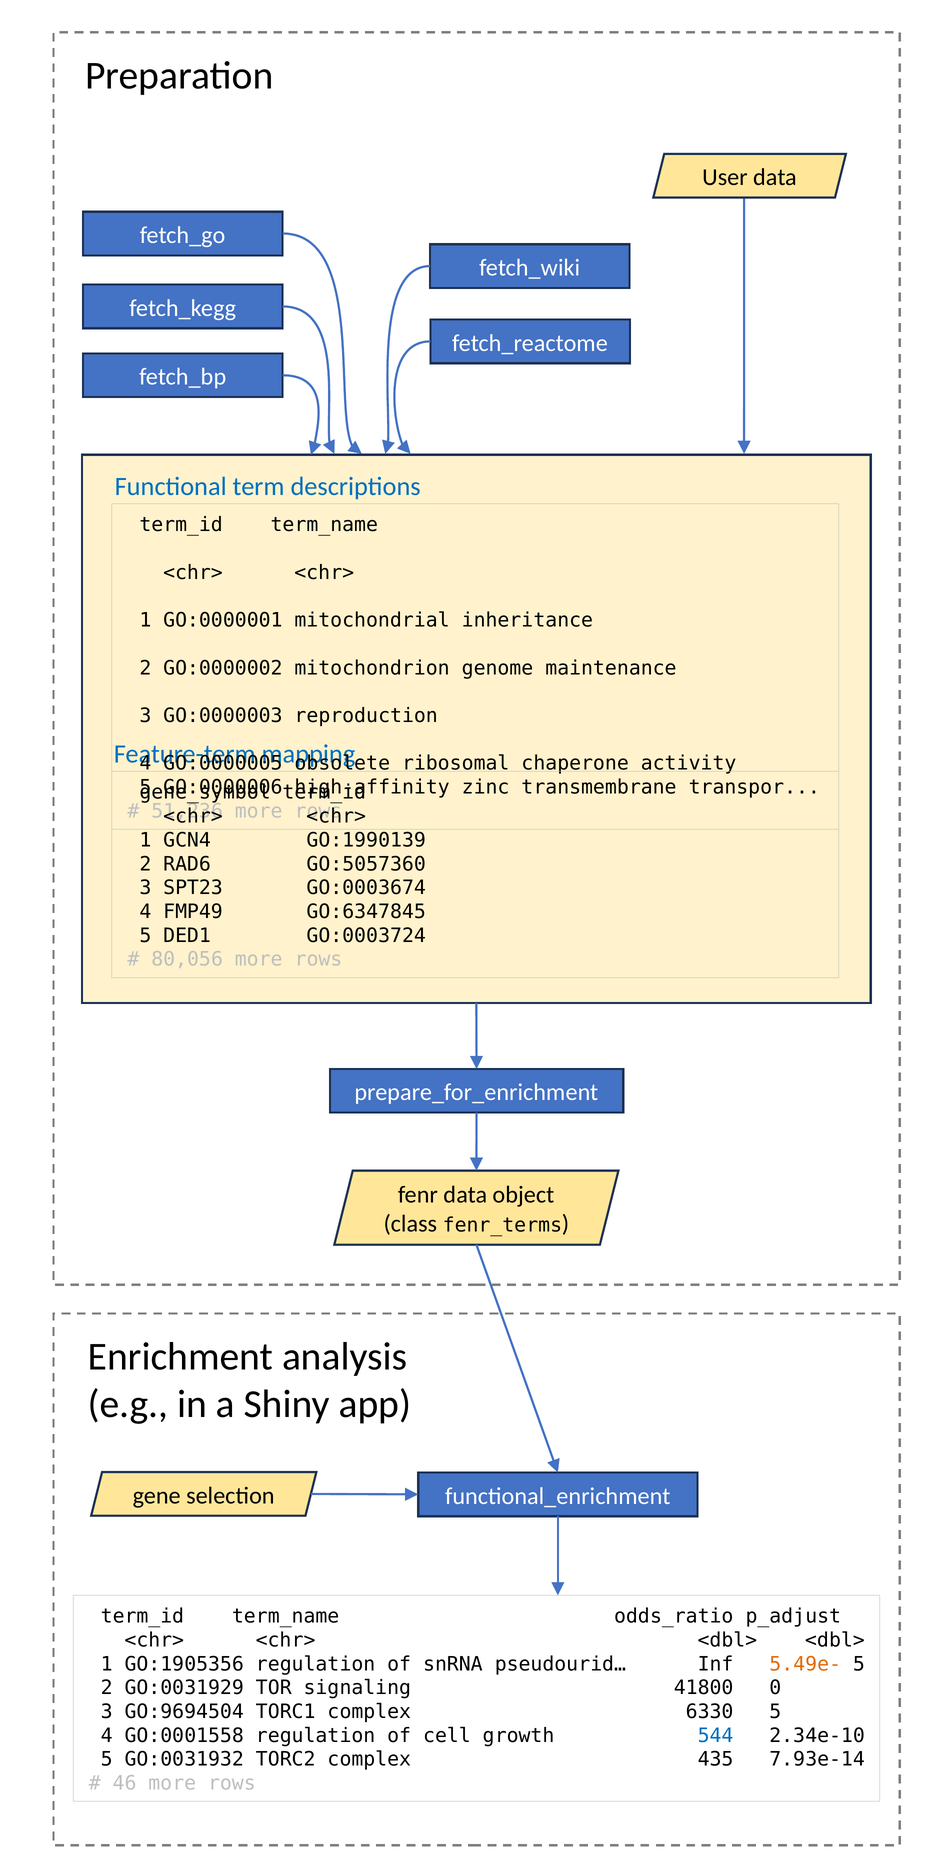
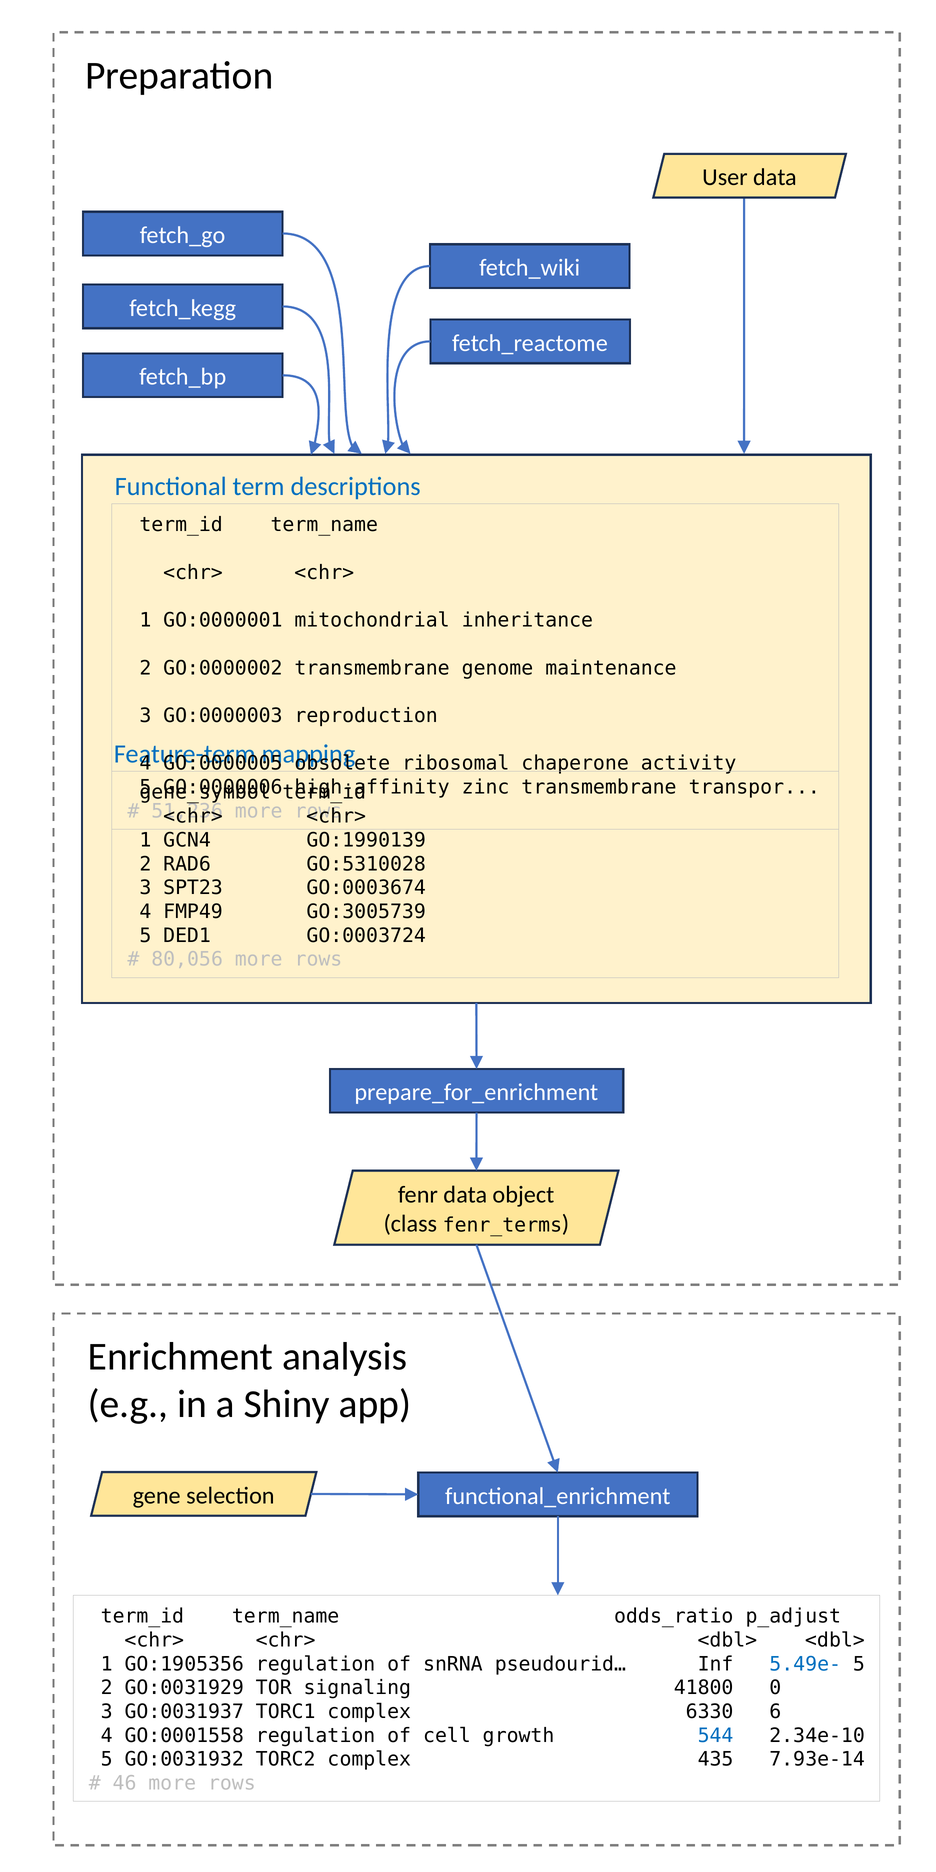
GO:0000002 mitochondrion: mitochondrion -> transmembrane
GO:5057360: GO:5057360 -> GO:5310028
GO:6347845: GO:6347845 -> GO:3005739
5.49e- colour: orange -> blue
GO:9694504: GO:9694504 -> GO:0031937
6330 5: 5 -> 6
